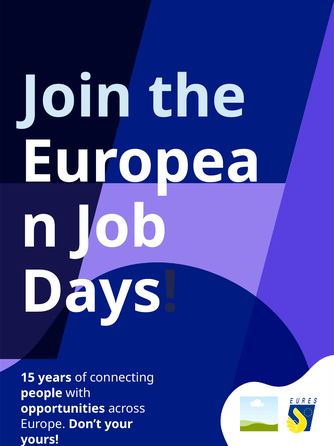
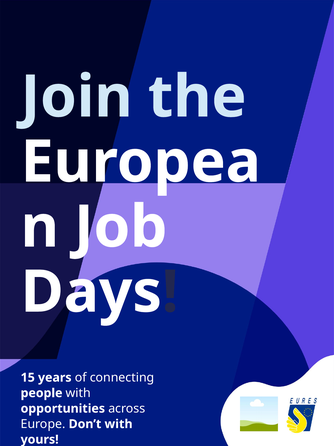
Don’t your: your -> with
